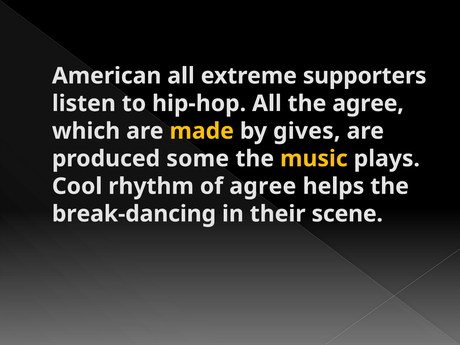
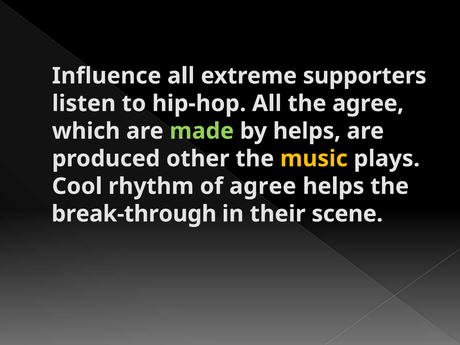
American: American -> Influence
made colour: yellow -> light green
by gives: gives -> helps
some: some -> other
break-dancing: break-dancing -> break-through
